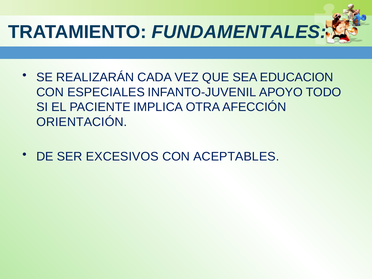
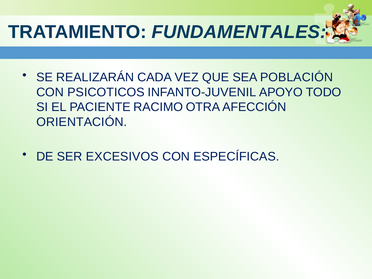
EDUCACION: EDUCACION -> POBLACIÓN
ESPECIALES: ESPECIALES -> PSICOTICOS
IMPLICA: IMPLICA -> RACIMO
ACEPTABLES: ACEPTABLES -> ESPECÍFICAS
